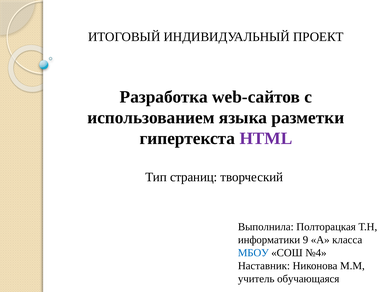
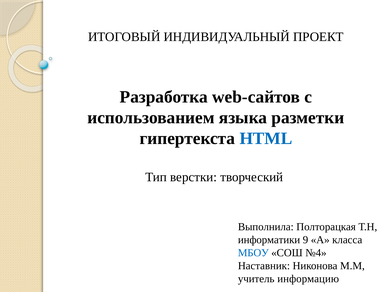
HTML colour: purple -> blue
страниц: страниц -> верстки
обучающаяся: обучающаяся -> информацию
